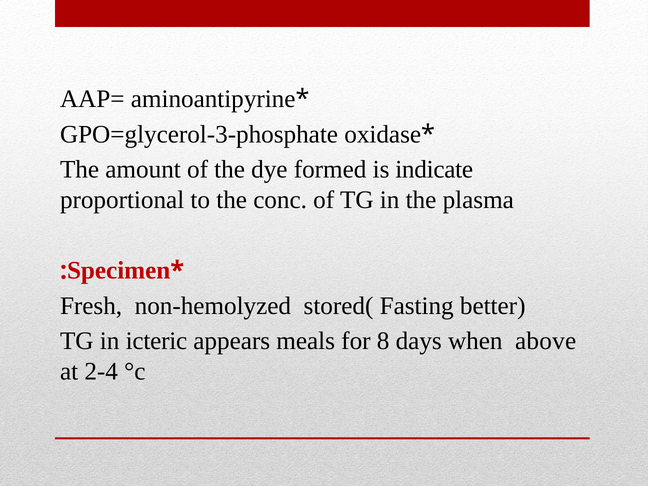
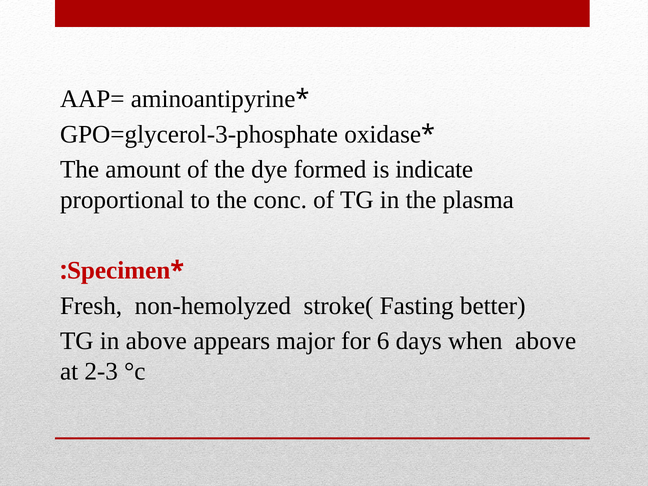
stored(: stored( -> stroke(
in icteric: icteric -> above
meals: meals -> major
8: 8 -> 6
2-4: 2-4 -> 2-3
